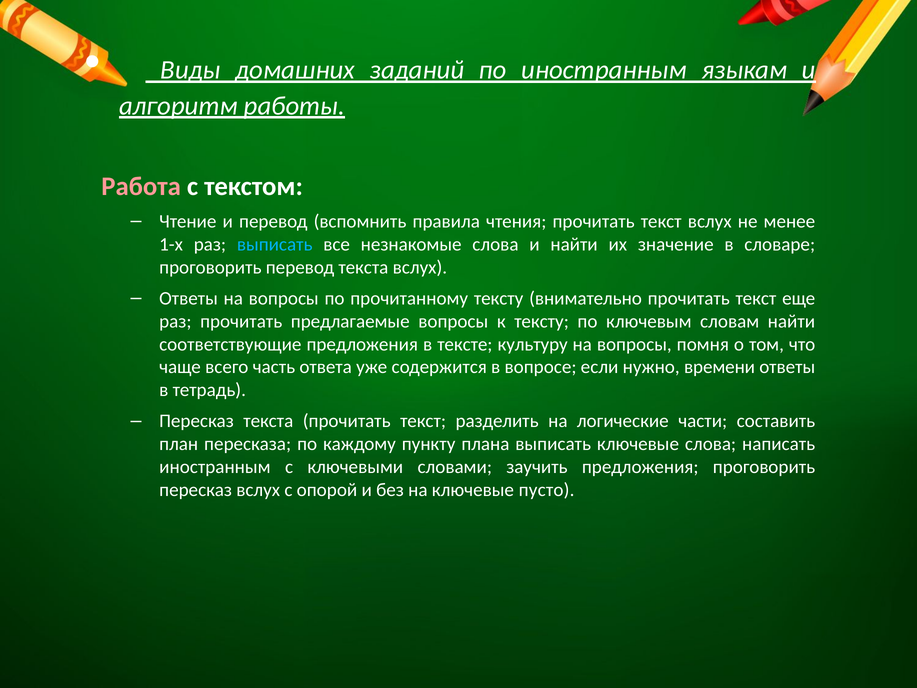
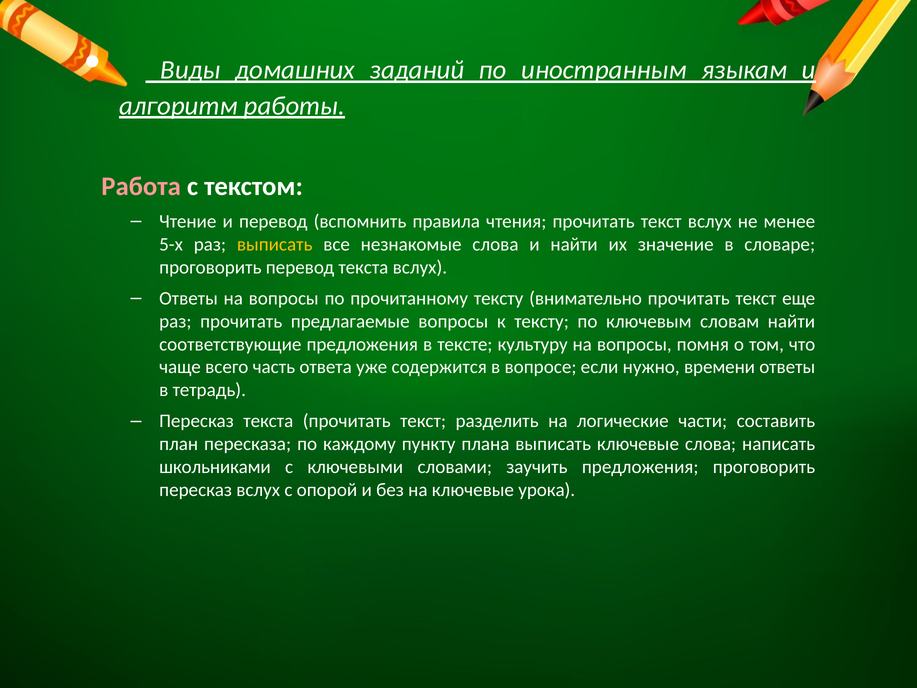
1-х: 1-х -> 5-х
выписать at (275, 244) colour: light blue -> yellow
иностранным at (215, 467): иностранным -> школьниками
пусто: пусто -> урока
